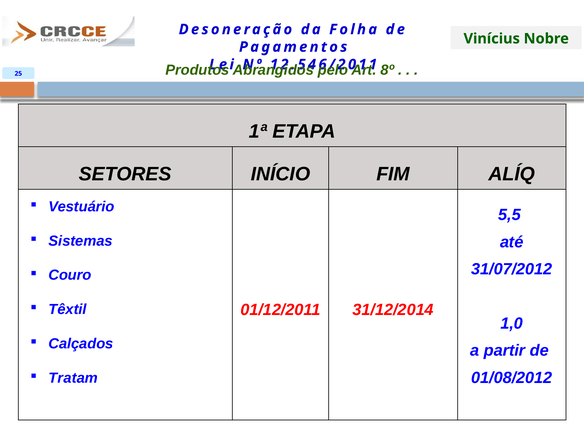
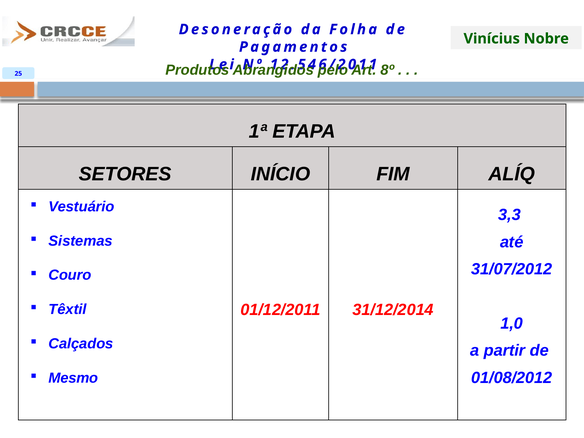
5,5: 5,5 -> 3,3
Tratam: Tratam -> Mesmo
